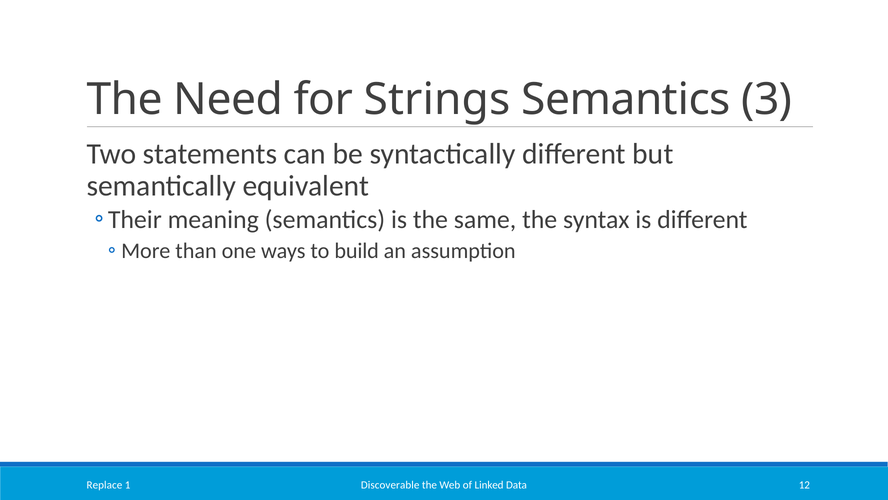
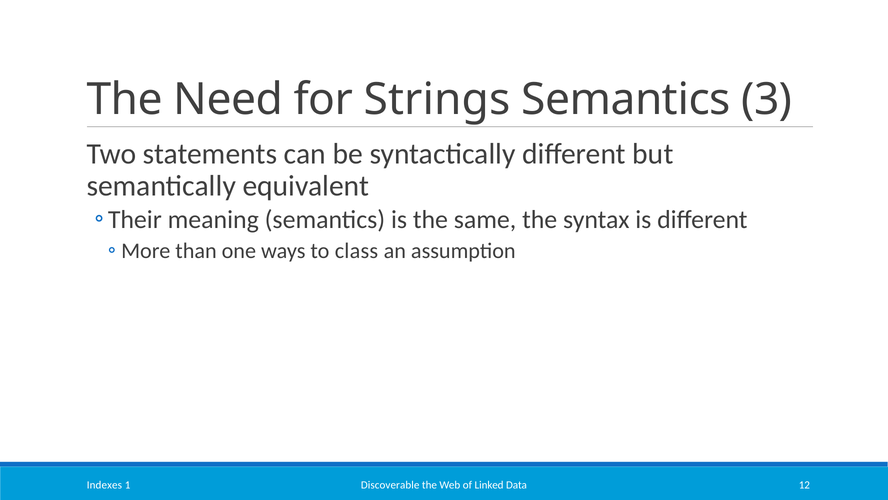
build: build -> class
Replace: Replace -> Indexes
